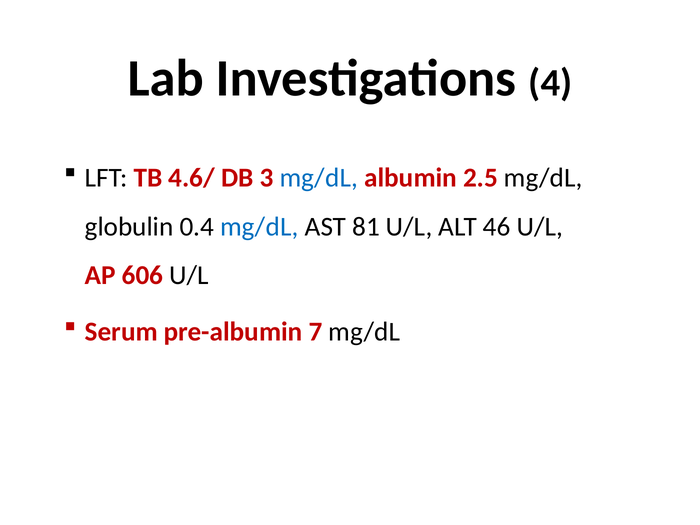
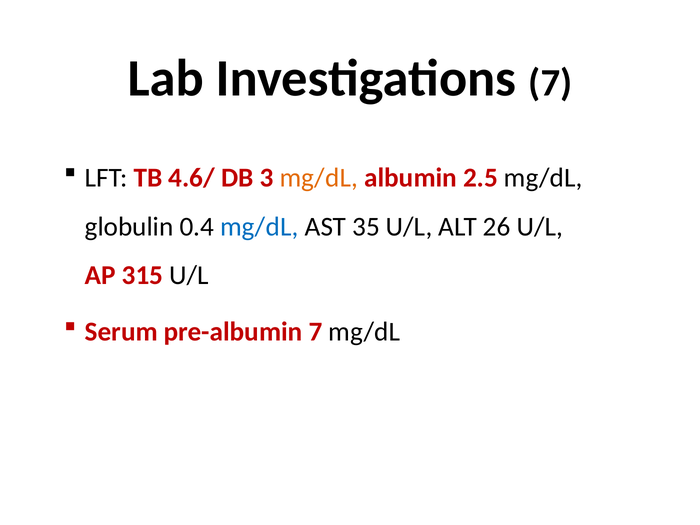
Investigations 4: 4 -> 7
mg/dL at (319, 178) colour: blue -> orange
81: 81 -> 35
46: 46 -> 26
606: 606 -> 315
